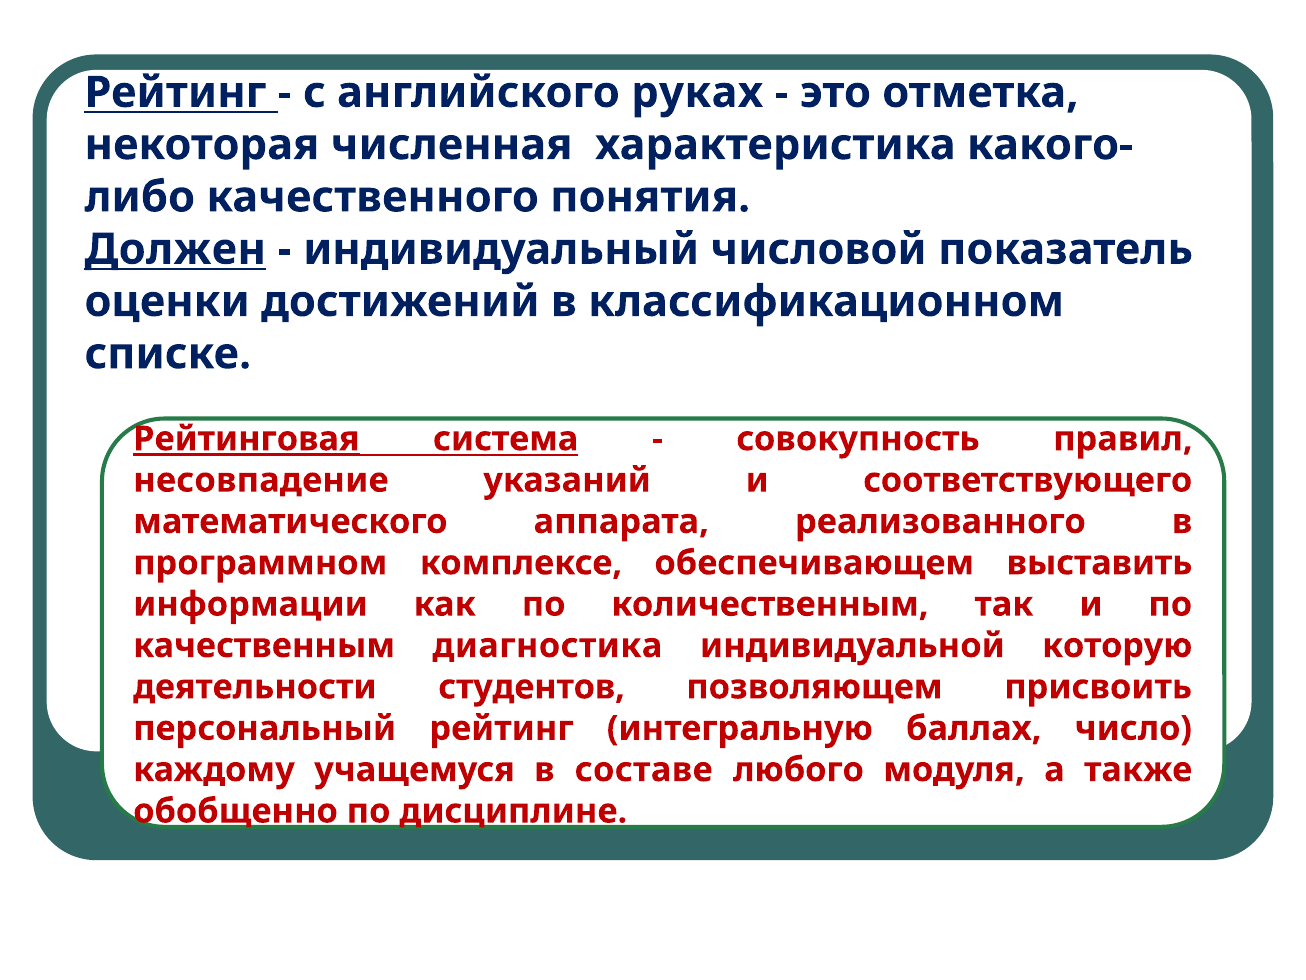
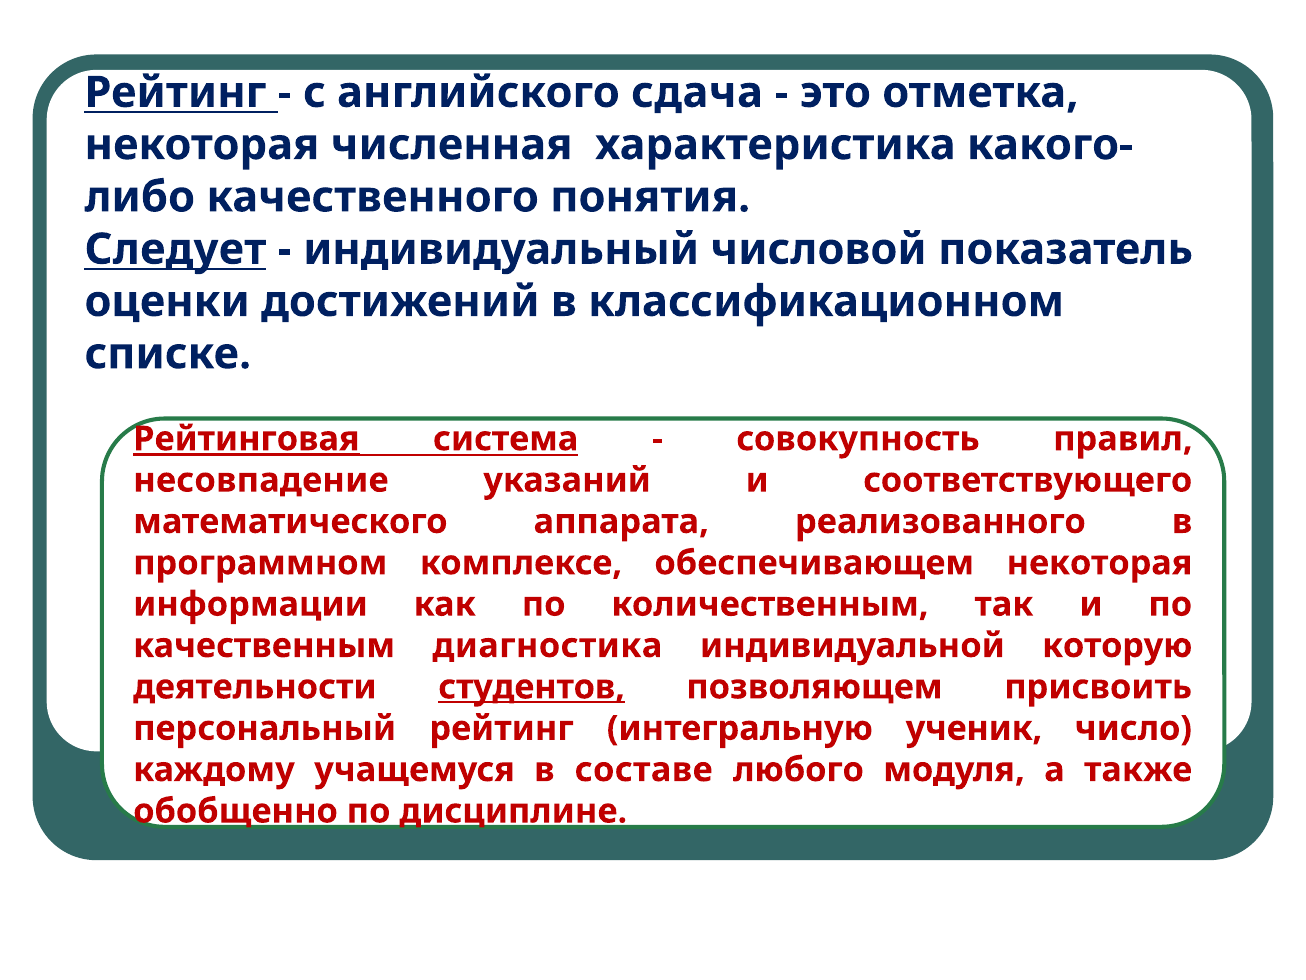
руках: руках -> сдача
Должен: Должен -> Следует
обеспечивающем выставить: выставить -> некоторая
студентов underline: none -> present
баллах: баллах -> ученик
